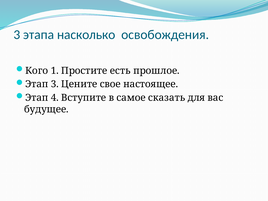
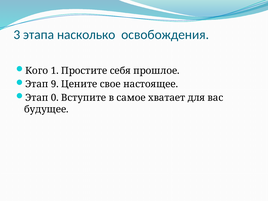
есть: есть -> себя
Этап 3: 3 -> 9
4: 4 -> 0
сказать: сказать -> хватает
